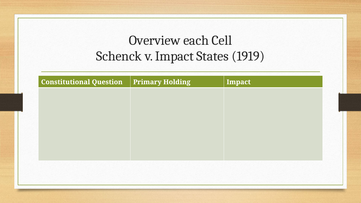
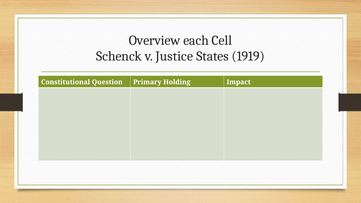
v Impact: Impact -> Justice
